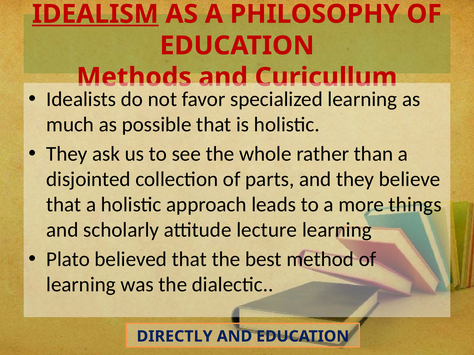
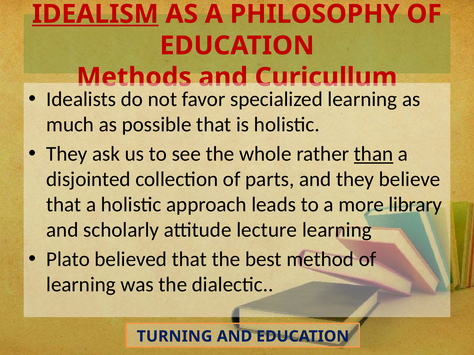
than underline: none -> present
things: things -> library
DIRECTLY: DIRECTLY -> TURNING
